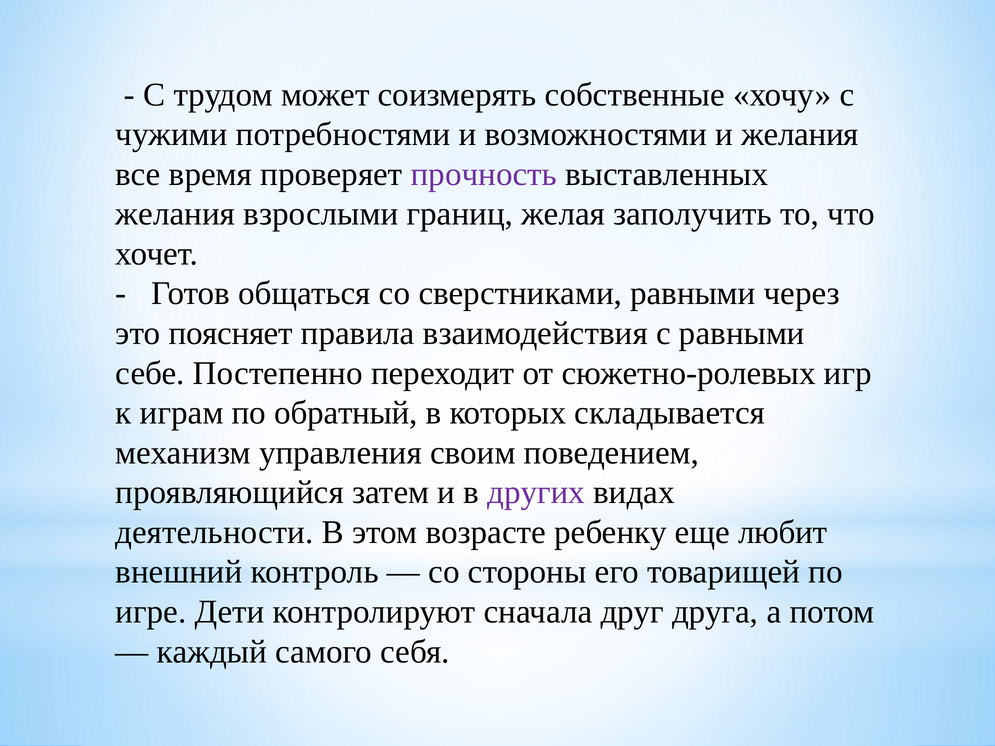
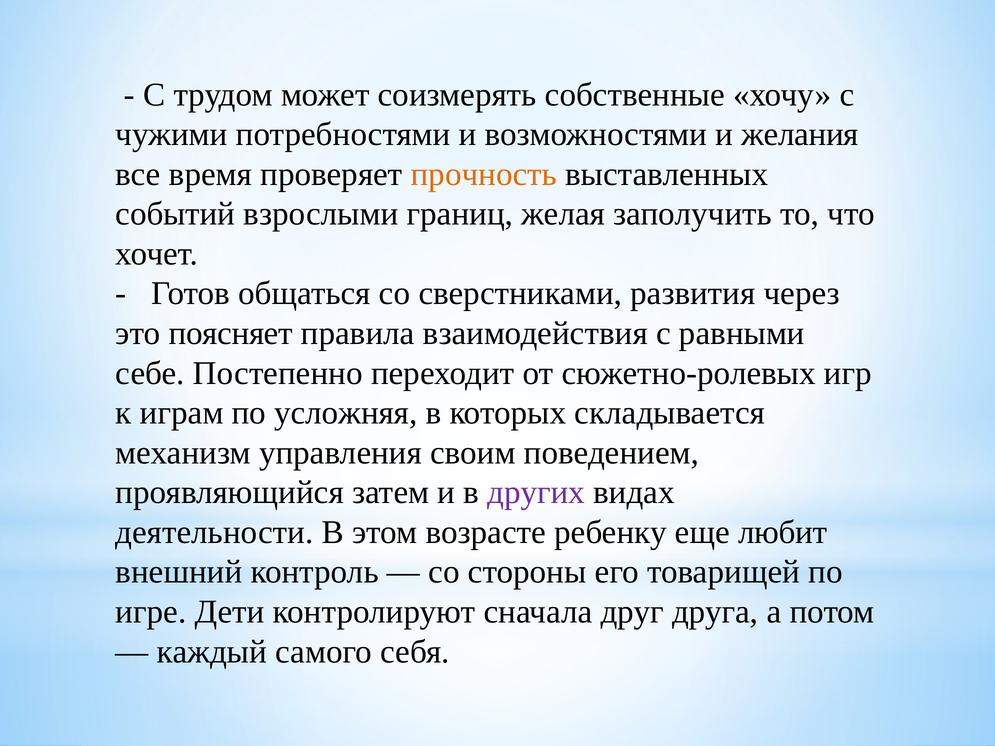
прочность colour: purple -> orange
желания at (175, 214): желания -> событий
сверстниками равными: равными -> развития
обратный: обратный -> усложняя
